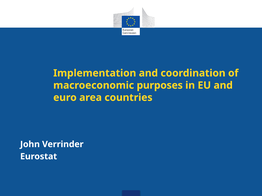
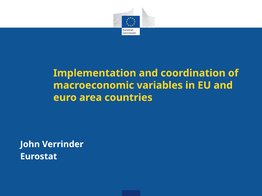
purposes: purposes -> variables
